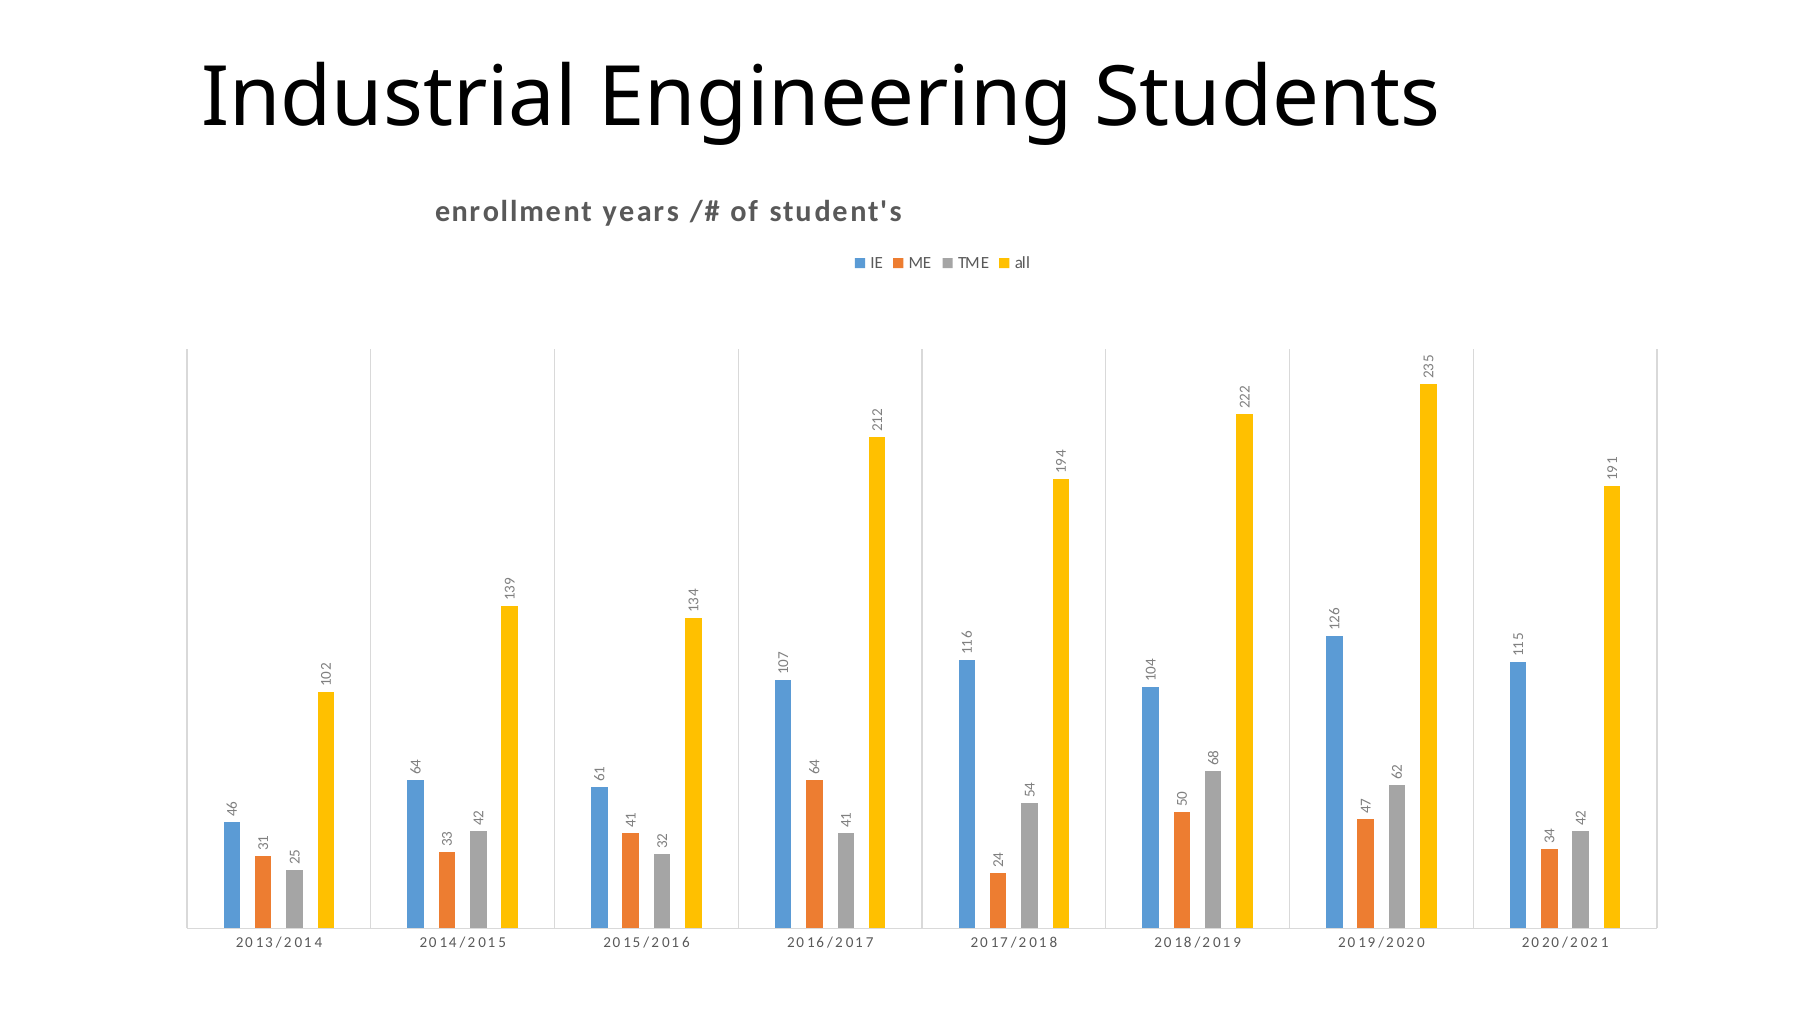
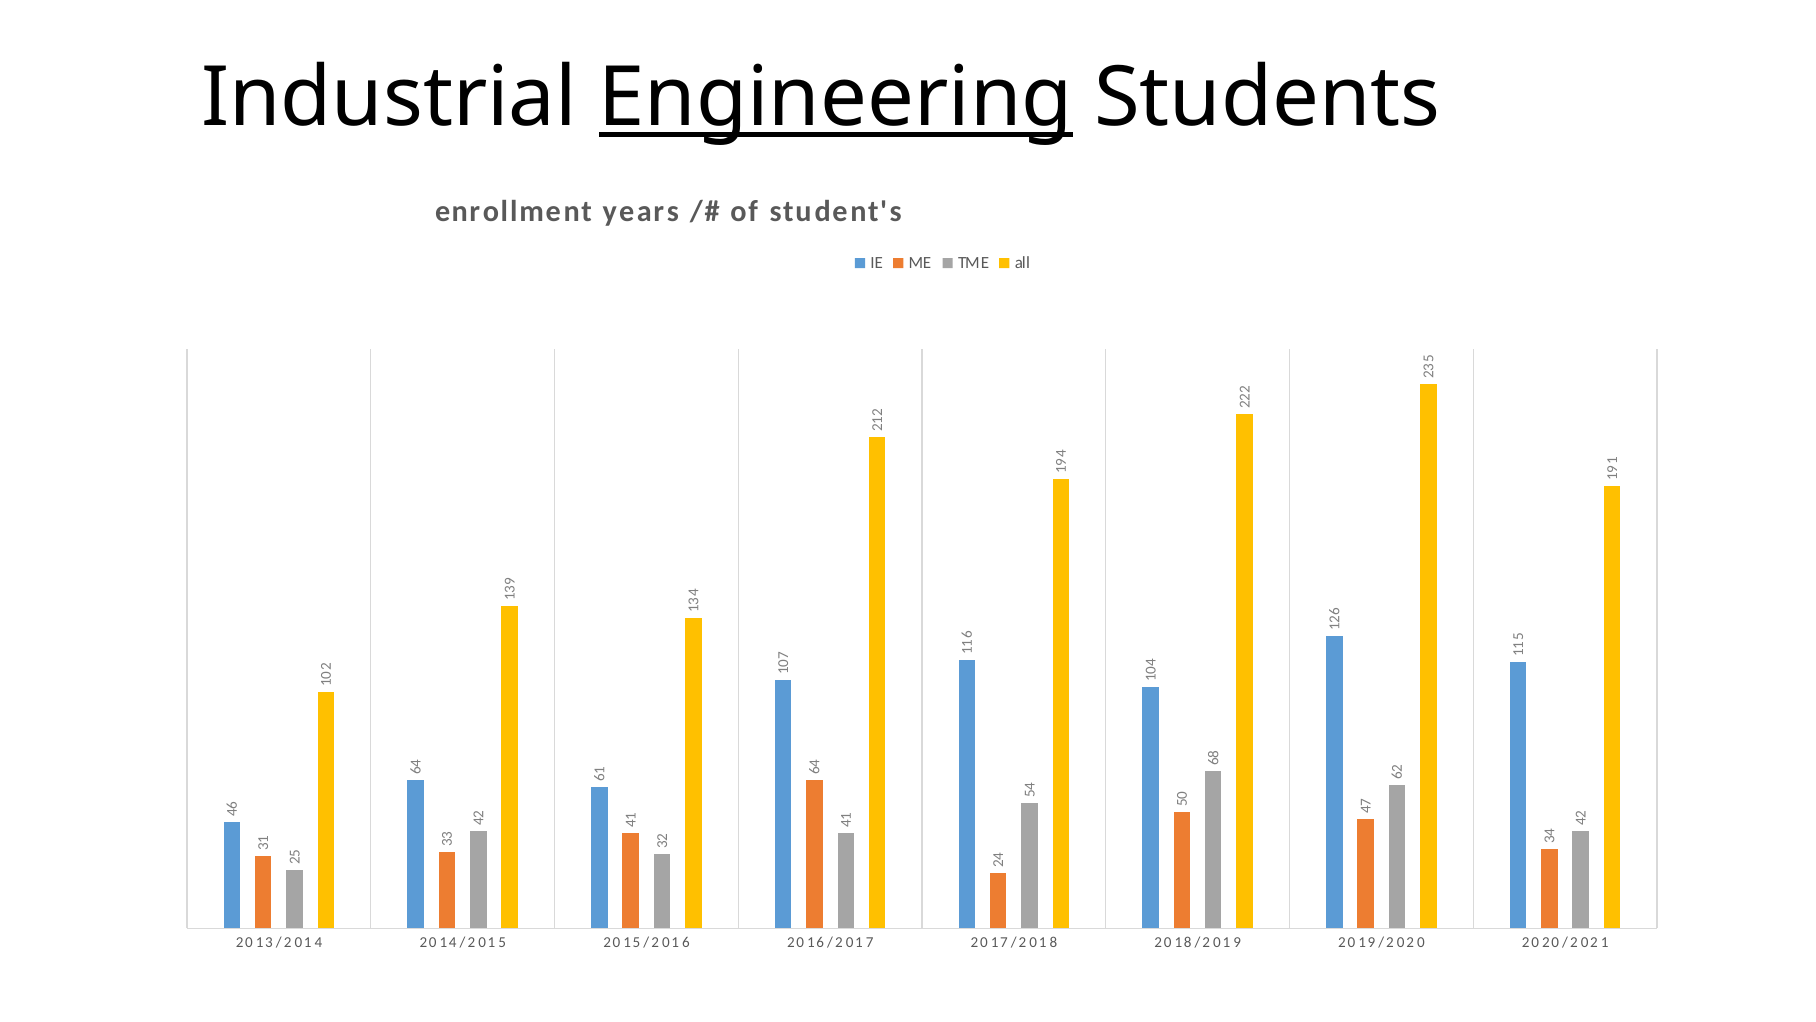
Engineering underline: none -> present
